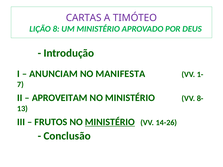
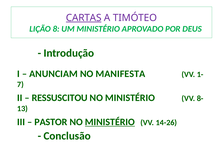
CARTAS underline: none -> present
APROVEITAM: APROVEITAM -> RESSUSCITOU
FRUTOS: FRUTOS -> PASTOR
